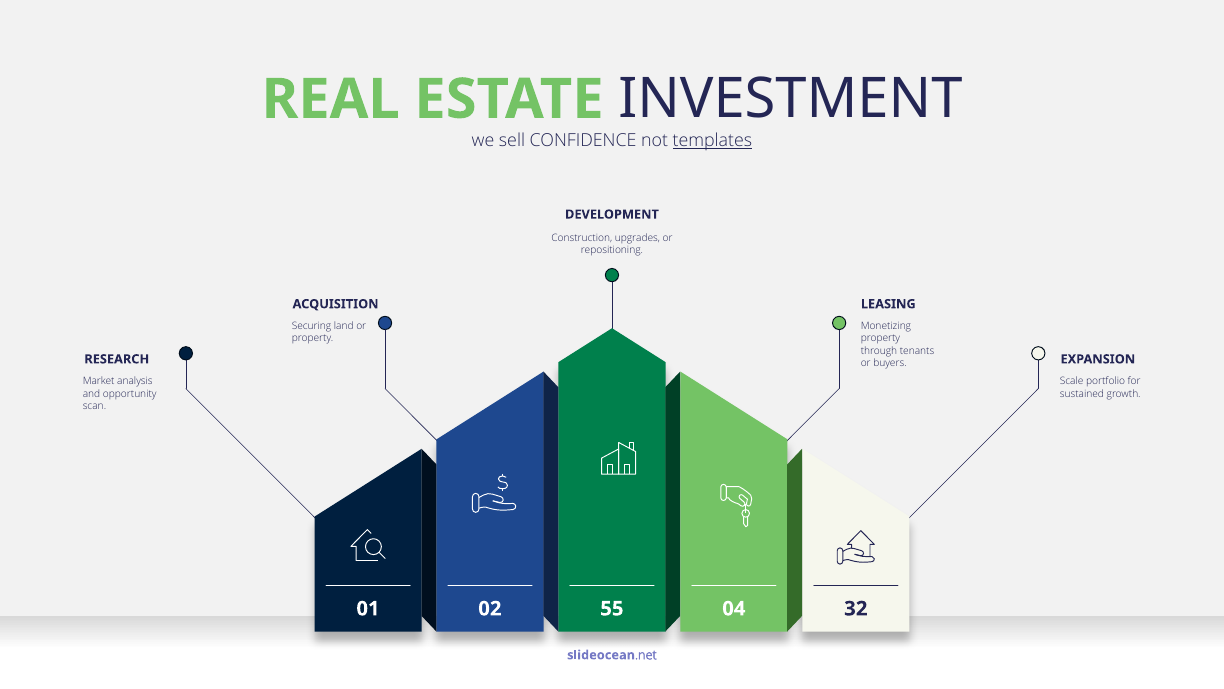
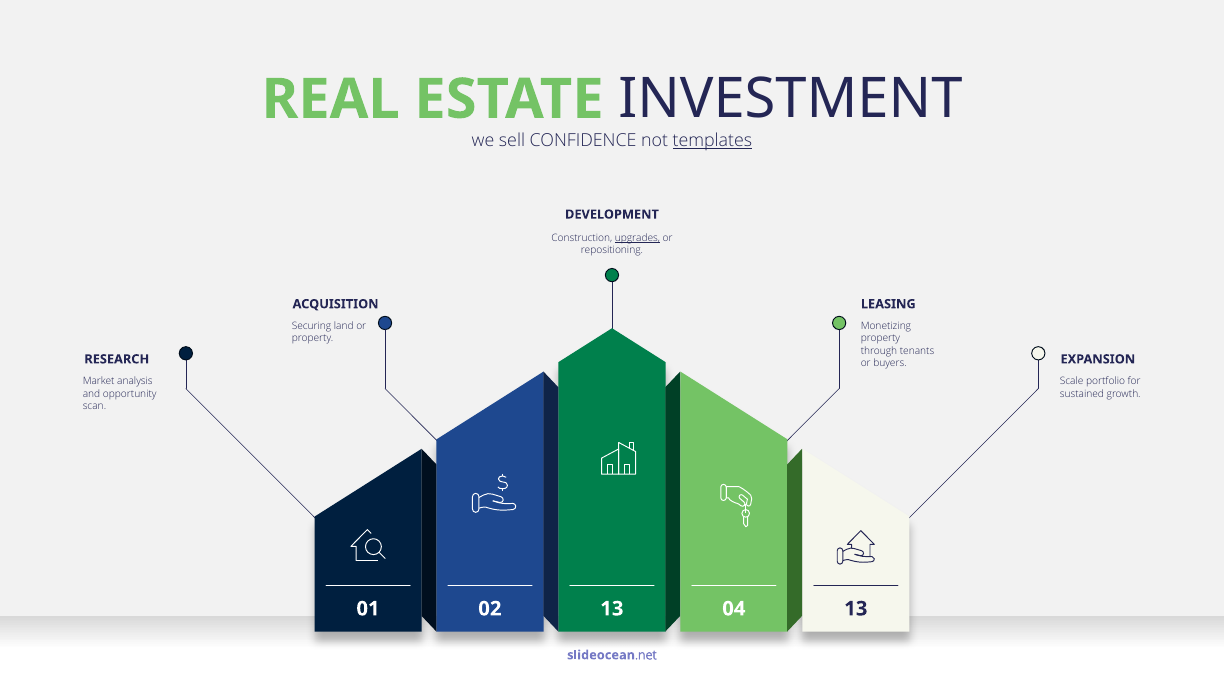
upgrades underline: none -> present
02 55: 55 -> 13
04 32: 32 -> 13
